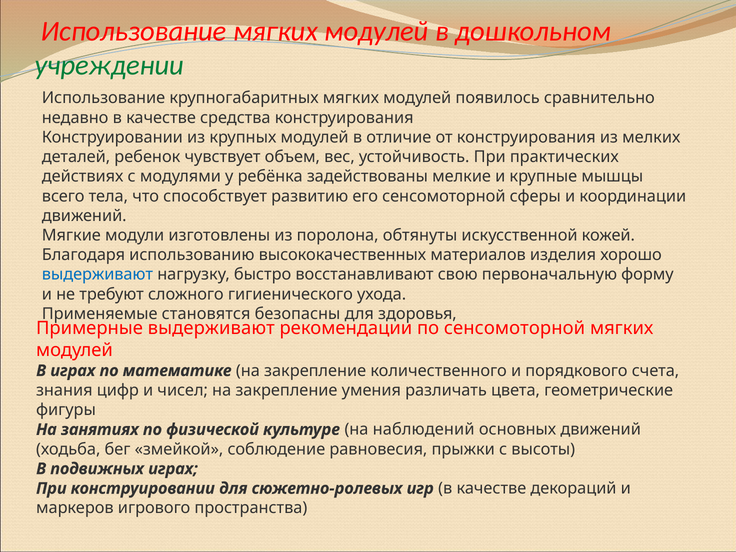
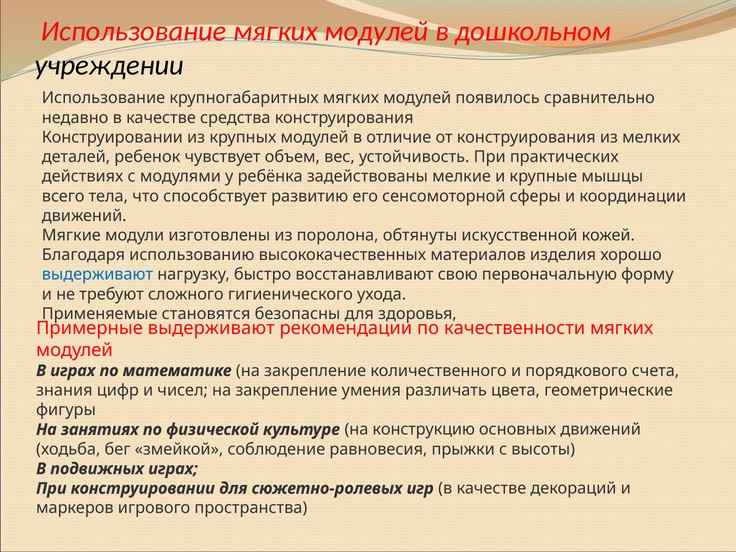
учреждении colour: green -> black
по сенсомоторной: сенсомоторной -> качественности
наблюдений: наблюдений -> конструкцию
